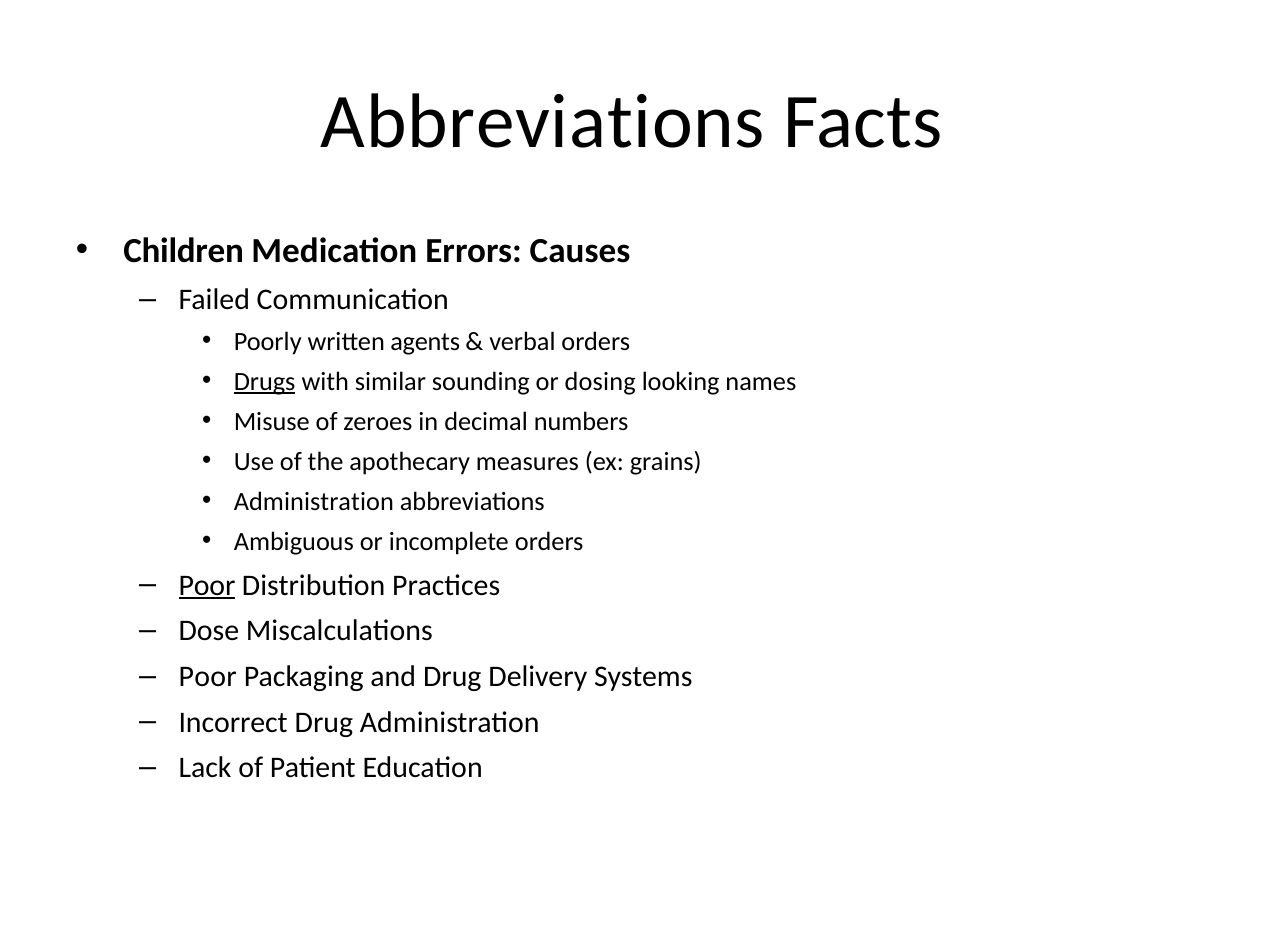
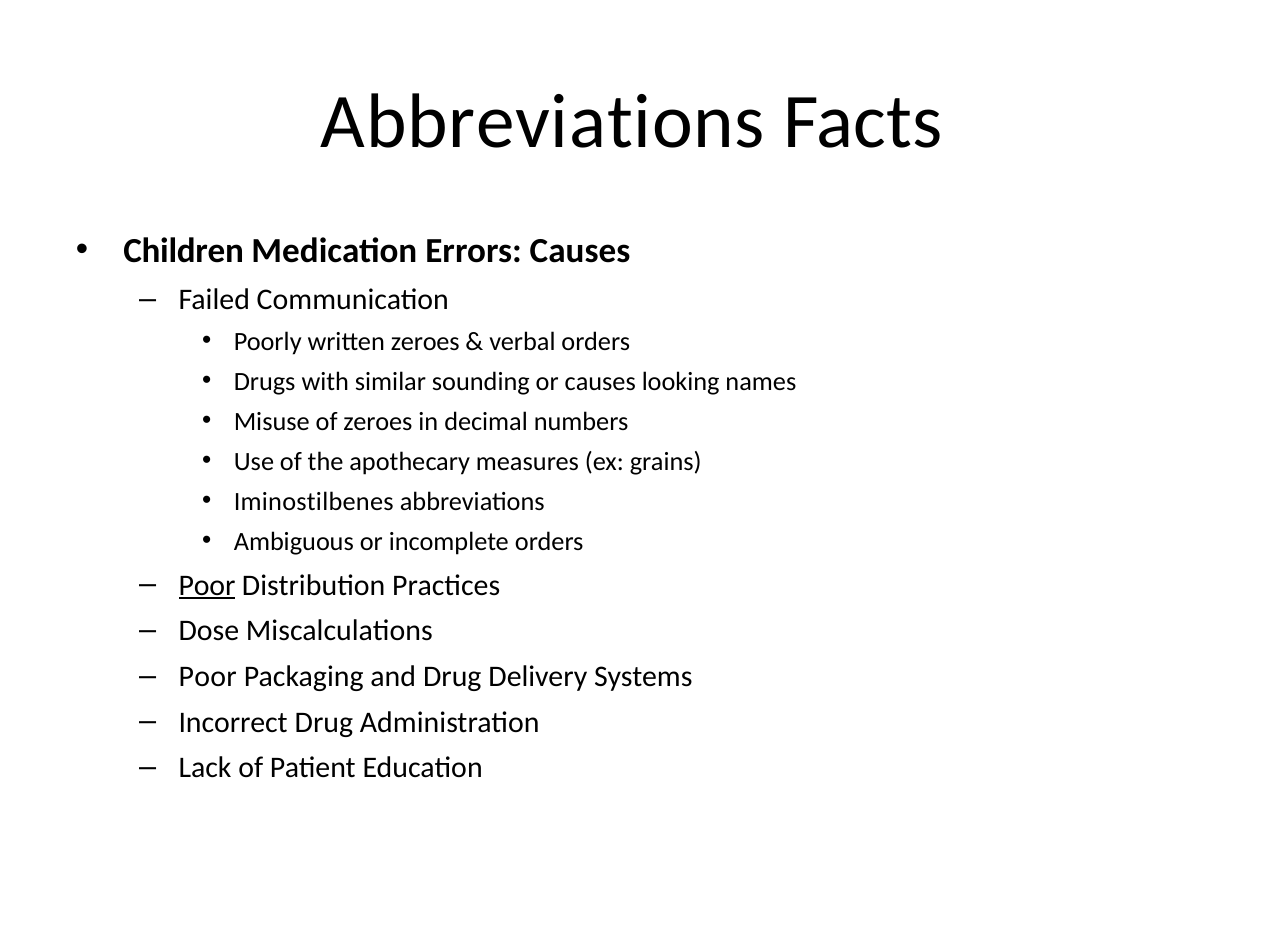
written agents: agents -> zeroes
Drugs underline: present -> none
or dosing: dosing -> causes
Administration at (314, 501): Administration -> Iminostilbenes
